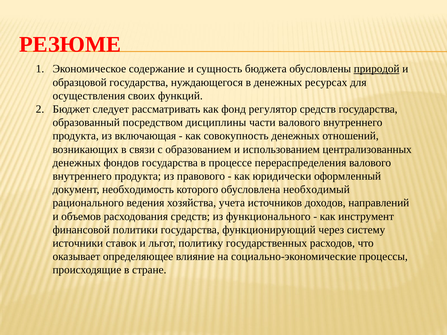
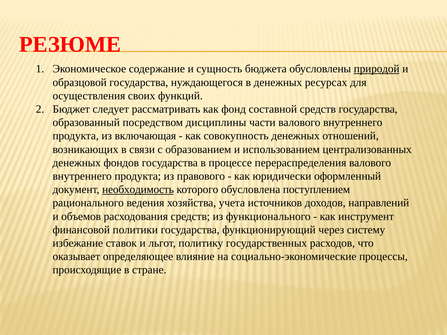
регулятор: регулятор -> составной
необходимость underline: none -> present
необходимый: необходимый -> поступлением
источники: источники -> избежание
